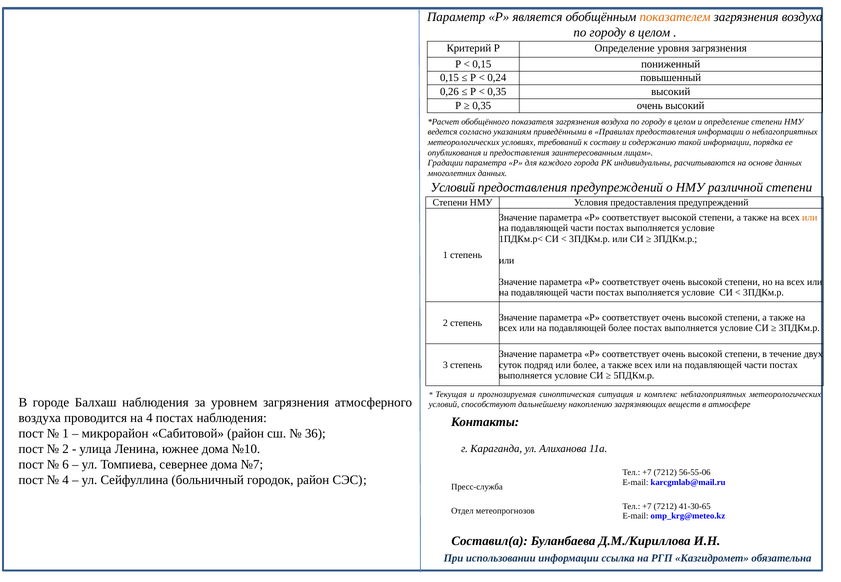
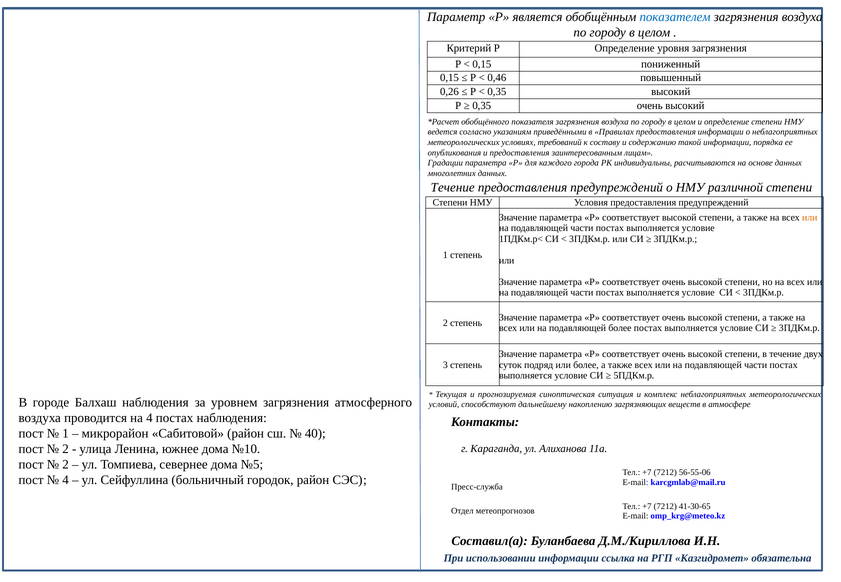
показателем colour: orange -> blue
0,24: 0,24 -> 0,46
Условий at (453, 187): Условий -> Течение
36: 36 -> 40
6 at (66, 465): 6 -> 2
№7: №7 -> №5
